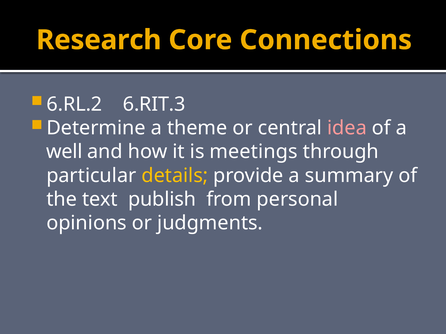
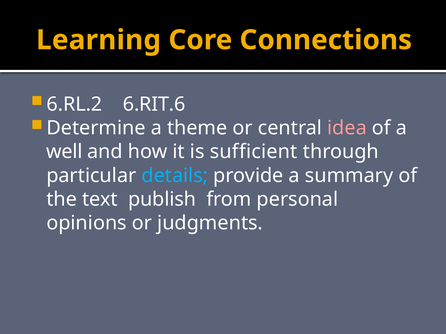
Research: Research -> Learning
6.RIT.3: 6.RIT.3 -> 6.RIT.6
meetings: meetings -> sufficient
details colour: yellow -> light blue
